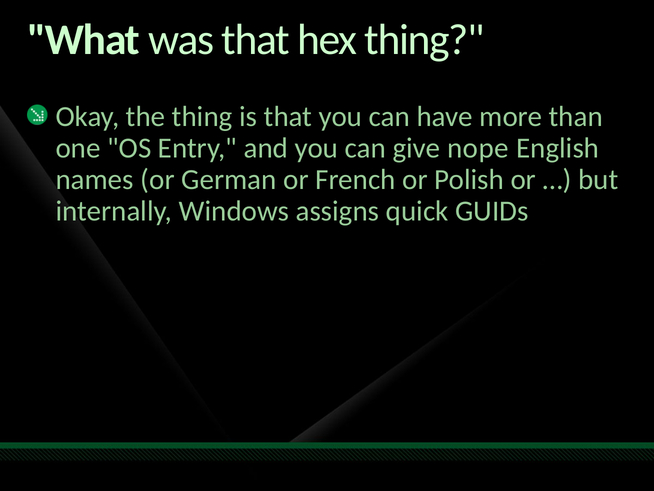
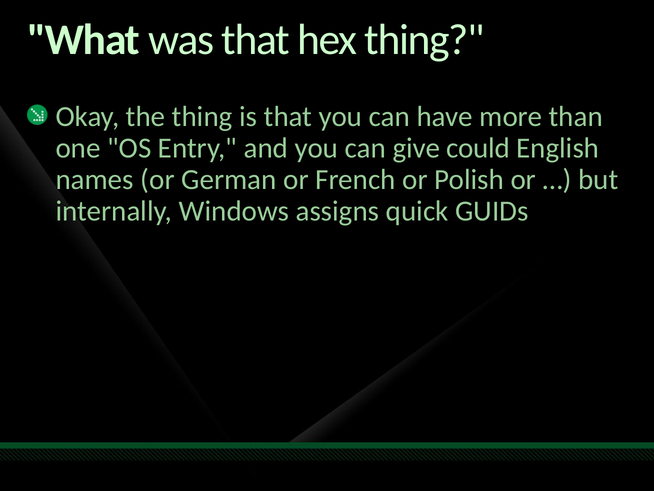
nope: nope -> could
